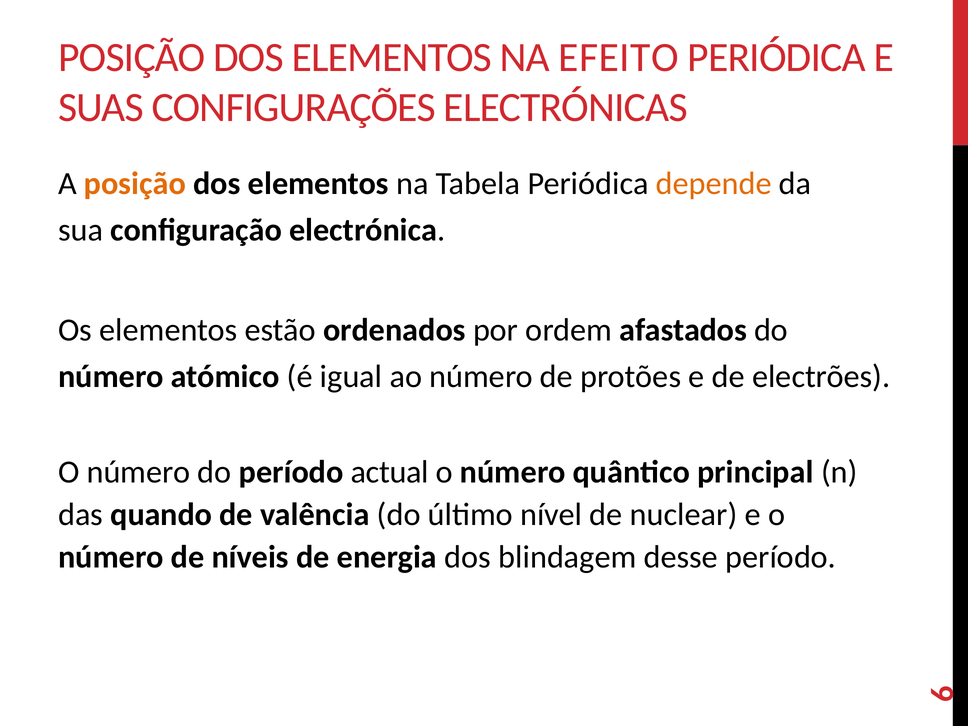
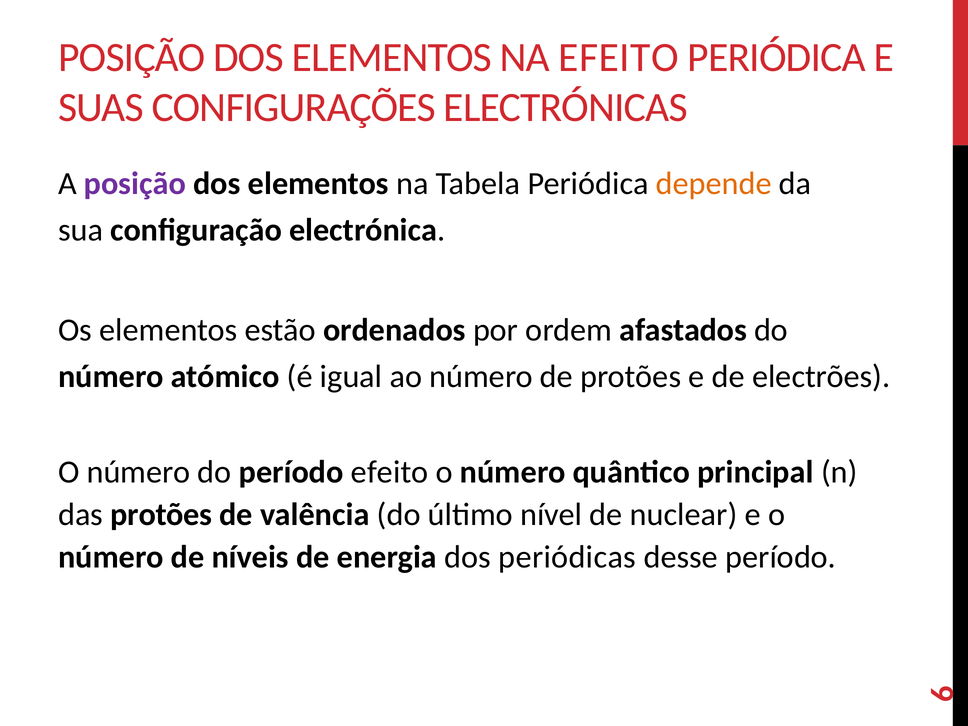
posição at (135, 184) colour: orange -> purple
período actual: actual -> efeito
das quando: quando -> protões
blindagem: blindagem -> periódicas
